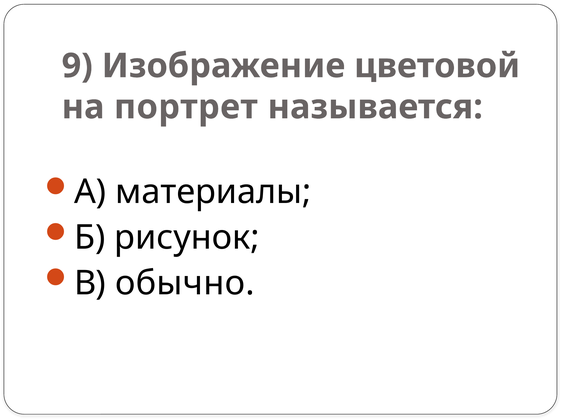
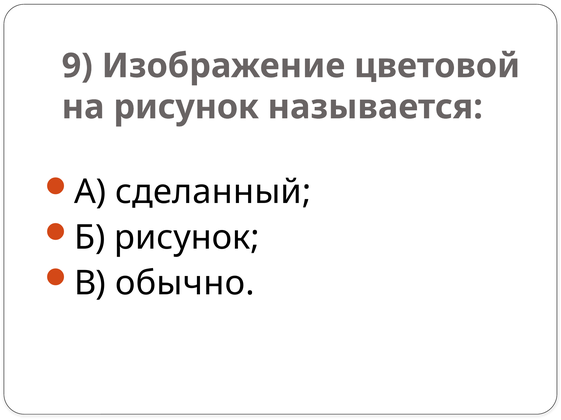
на портрет: портрет -> рисунок
материалы: материалы -> сделанный
